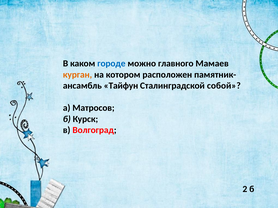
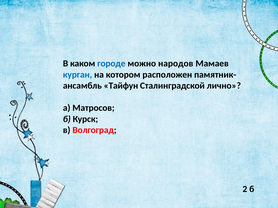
главного: главного -> народов
курган colour: orange -> blue
собой: собой -> лично
